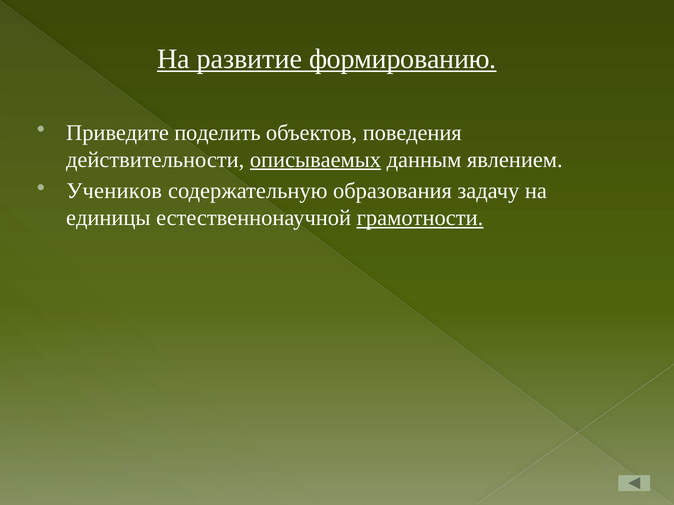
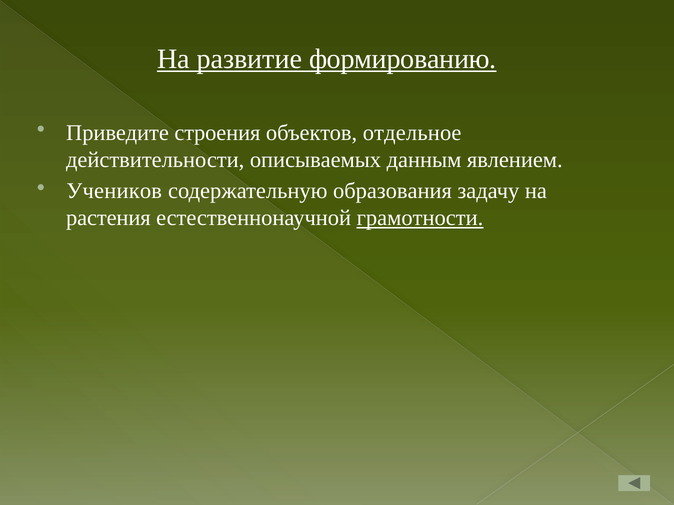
поделить: поделить -> строения
поведения: поведения -> отдельное
описываемых underline: present -> none
единицы: единицы -> растения
